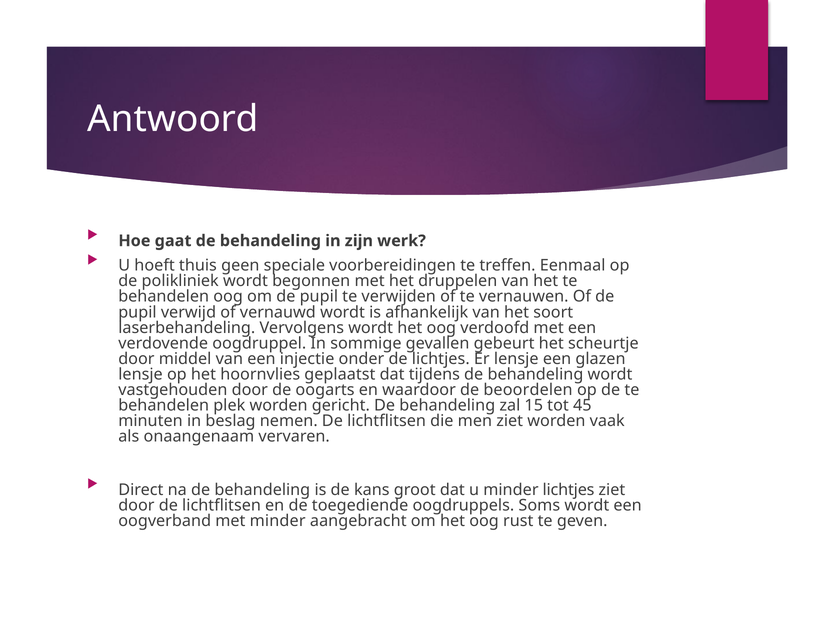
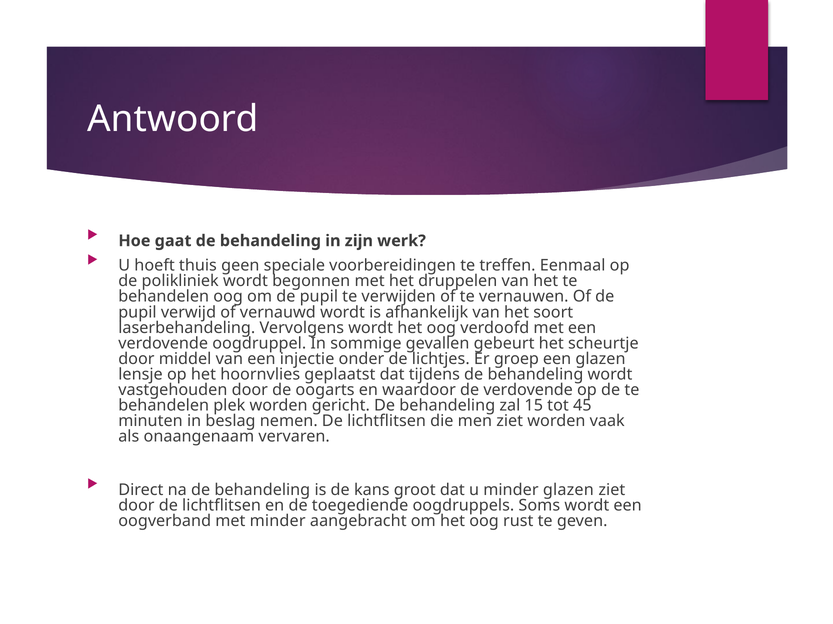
Er lensje: lensje -> groep
de beoordelen: beoordelen -> verdovende
minder lichtjes: lichtjes -> glazen
